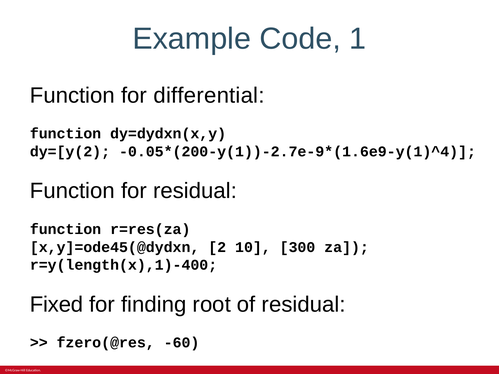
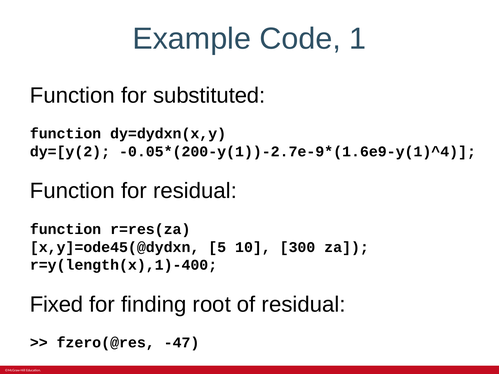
differential: differential -> substituted
2: 2 -> 5
-60: -60 -> -47
